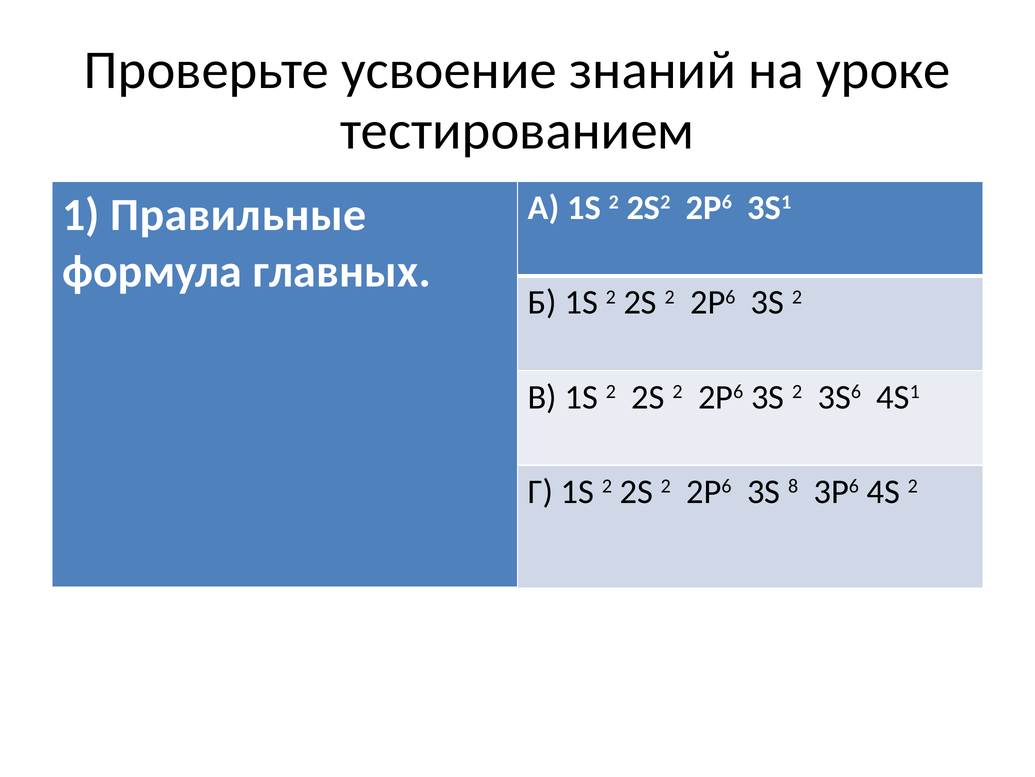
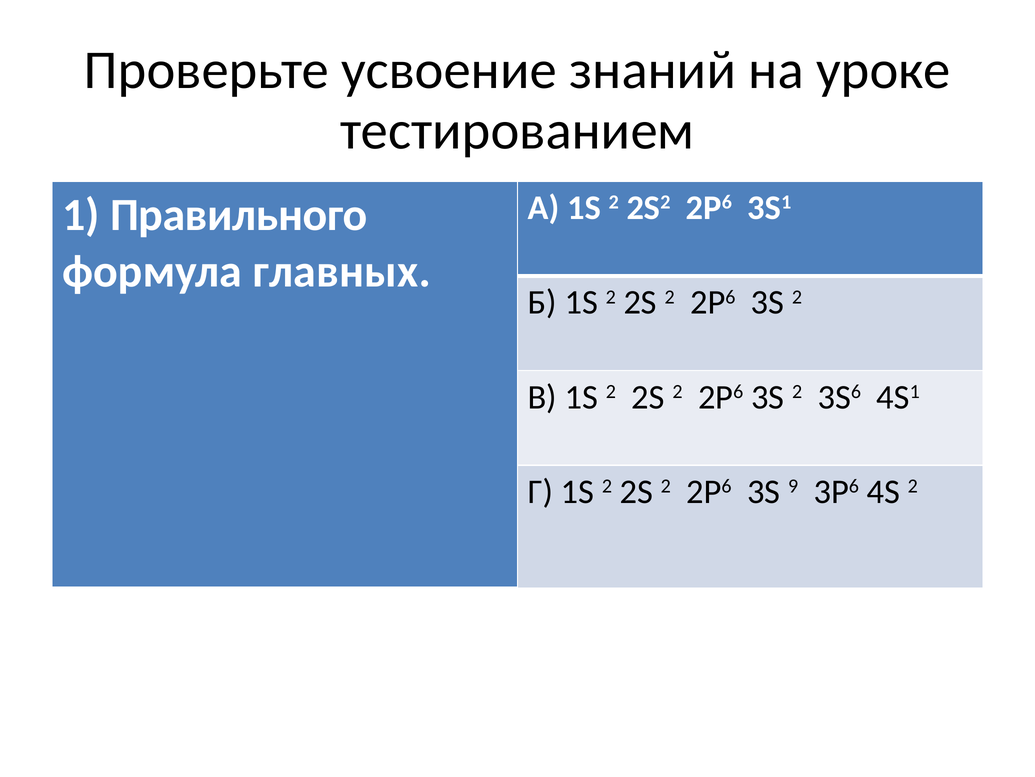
Правильные: Правильные -> Правильного
8: 8 -> 9
